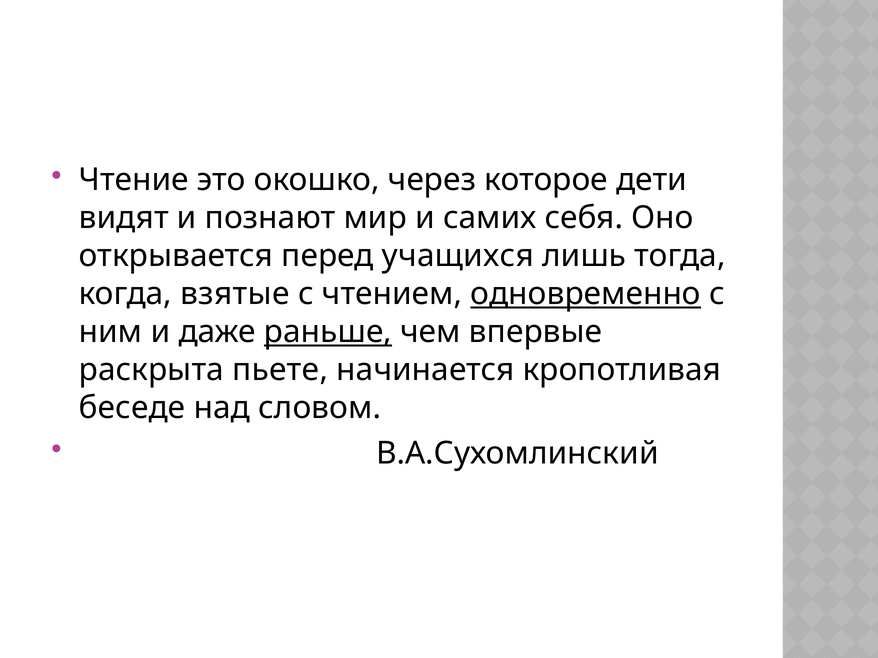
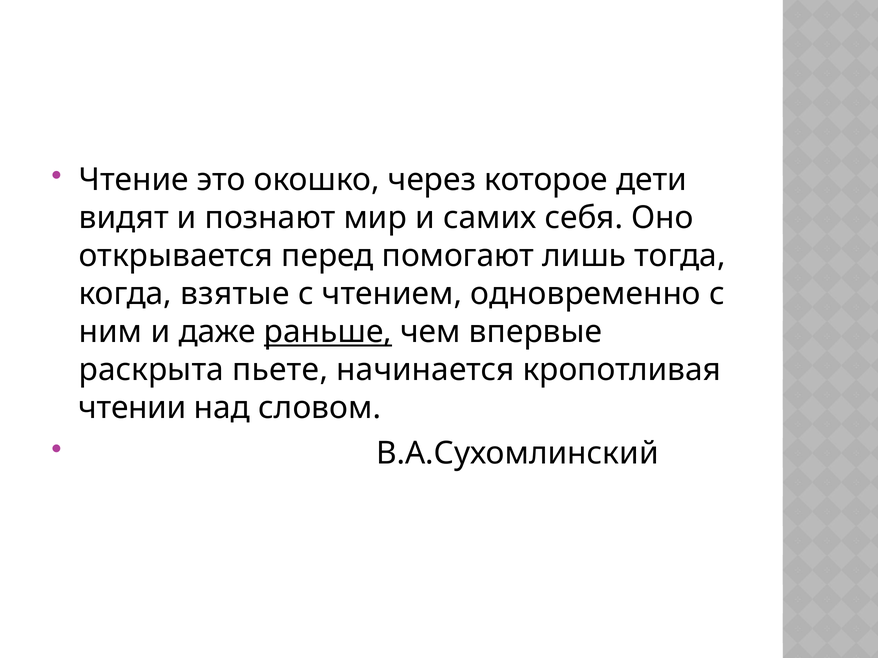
учащихся: учащихся -> помогают
одновременно underline: present -> none
беседе: беседе -> чтении
